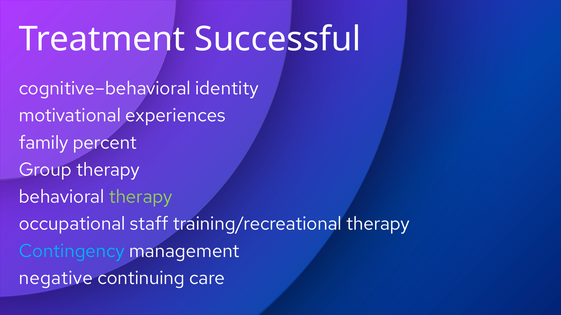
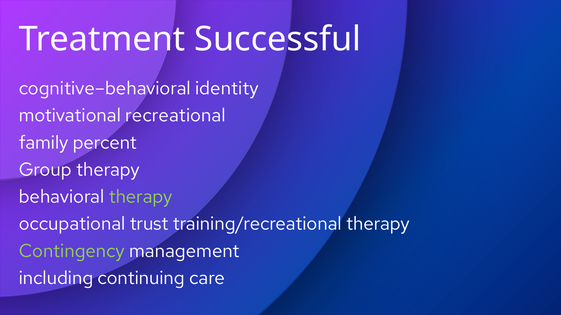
experiences: experiences -> recreational
staff: staff -> trust
Contingency colour: light blue -> light green
negative: negative -> including
